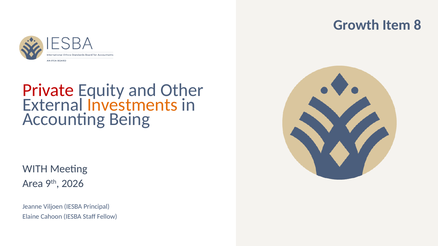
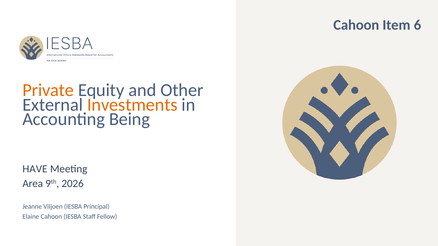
Growth at (356, 25): Growth -> Cahoon
8: 8 -> 6
Private colour: red -> orange
WITH: WITH -> HAVE
